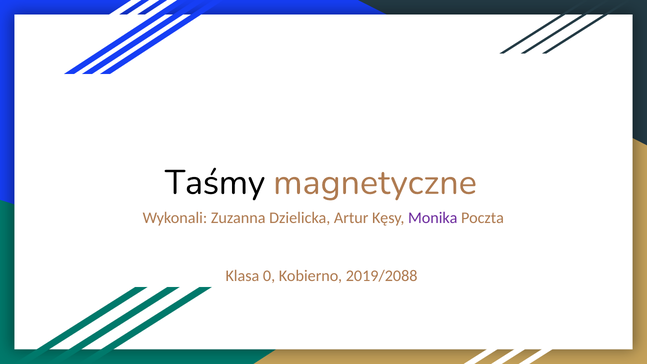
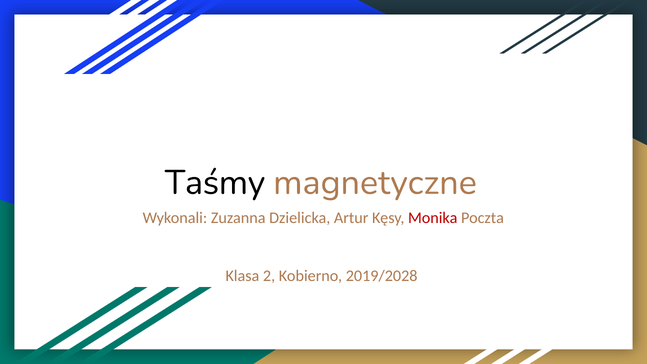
Monika colour: purple -> red
0: 0 -> 2
2019/2088: 2019/2088 -> 2019/2028
